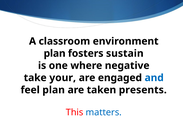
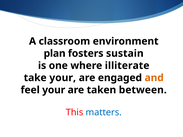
negative: negative -> illiterate
and colour: blue -> orange
feel plan: plan -> your
presents: presents -> between
